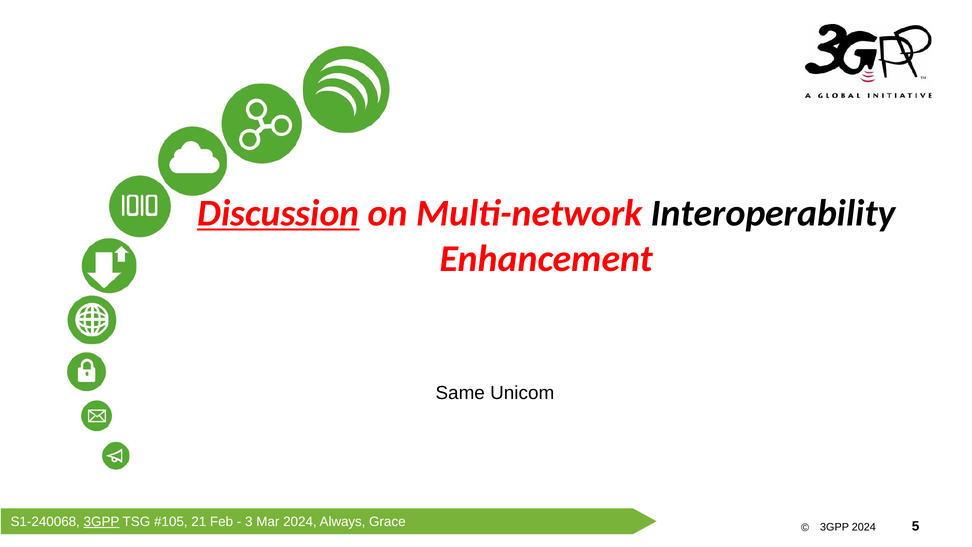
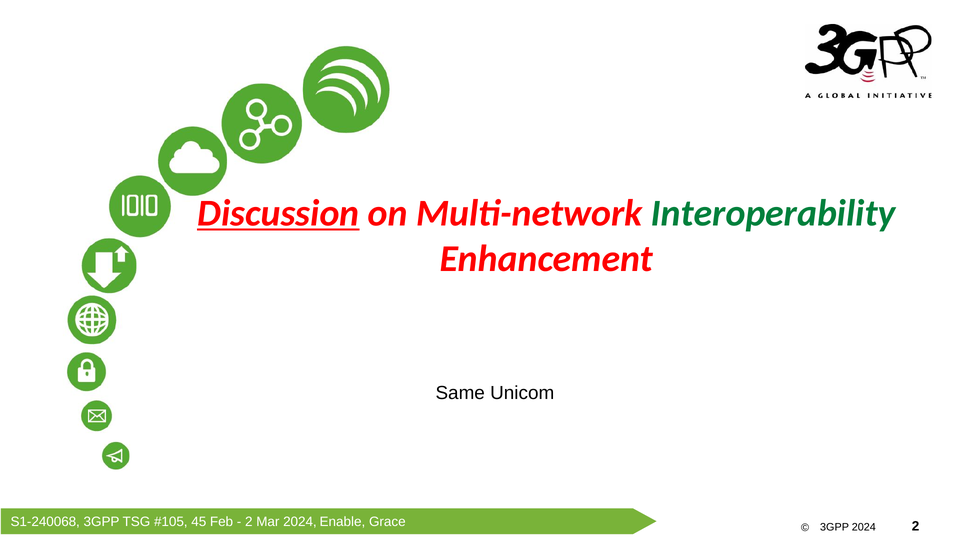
Interoperability colour: black -> green
3GPP at (102, 522) underline: present -> none
21: 21 -> 45
3 at (249, 522): 3 -> 2
Always: Always -> Enable
5 at (916, 526): 5 -> 2
